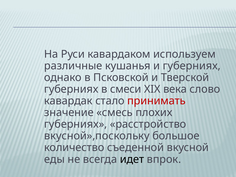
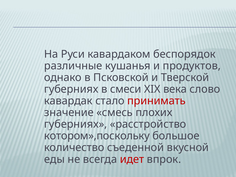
используем: используем -> беспорядок
и губерниях: губерниях -> продуктов
вкусной»,поскольку: вкусной»,поскольку -> котором»,поскольку
идет colour: black -> red
